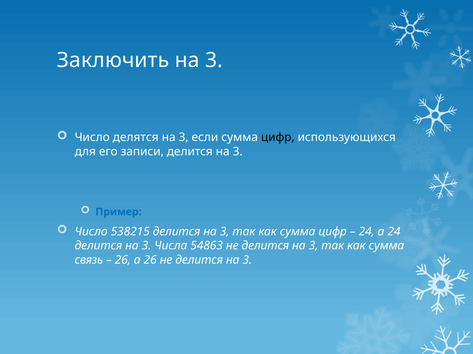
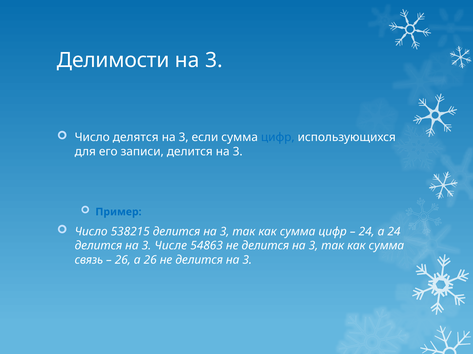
Заключить: Заключить -> Делимости
цифр at (278, 138) colour: black -> blue
Числа: Числа -> Числе
